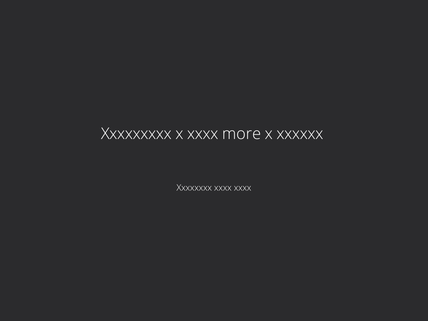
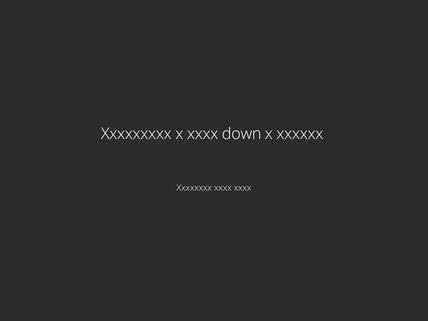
more: more -> down
